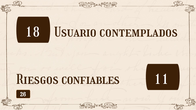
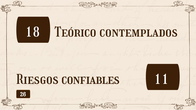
Usuario: Usuario -> Teórico
